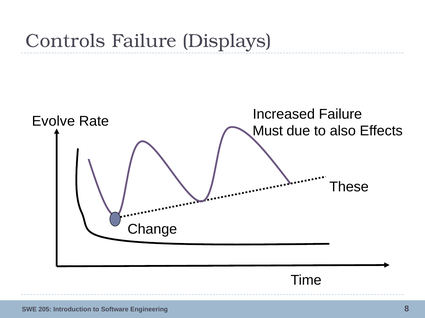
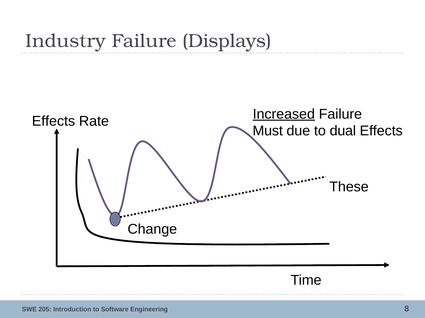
Controls: Controls -> Industry
Increased underline: none -> present
Evolve at (53, 121): Evolve -> Effects
also: also -> dual
